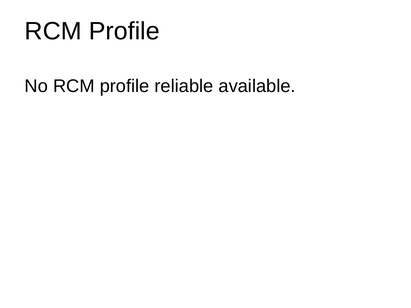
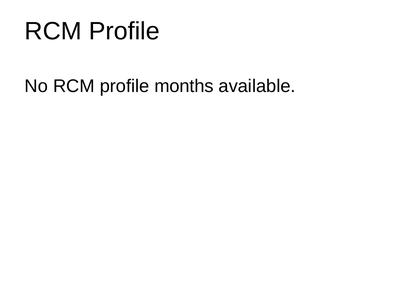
reliable: reliable -> months
